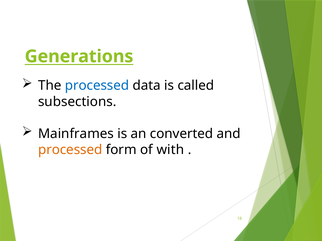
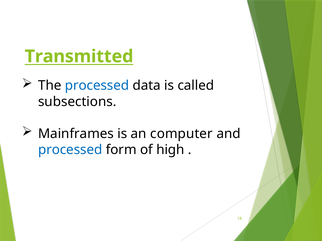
Generations: Generations -> Transmitted
converted: converted -> computer
processed at (70, 150) colour: orange -> blue
with: with -> high
